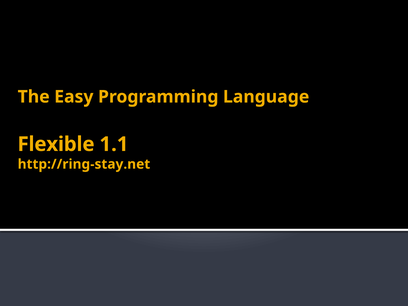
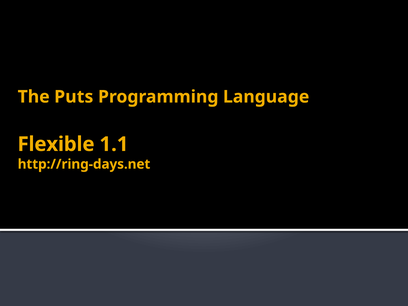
Easy: Easy -> Puts
http://ring-stay.net: http://ring-stay.net -> http://ring-days.net
